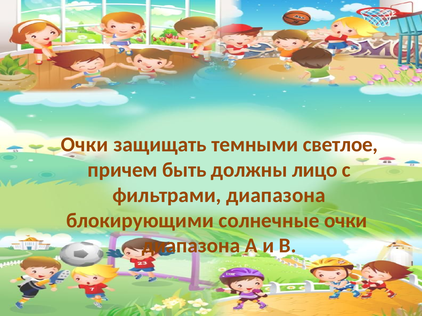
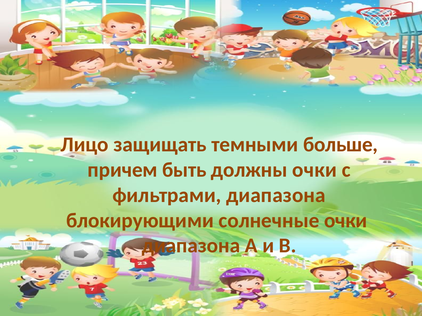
Очки at (85, 145): Очки -> Лицо
светлое: светлое -> больше
должны лицо: лицо -> очки
